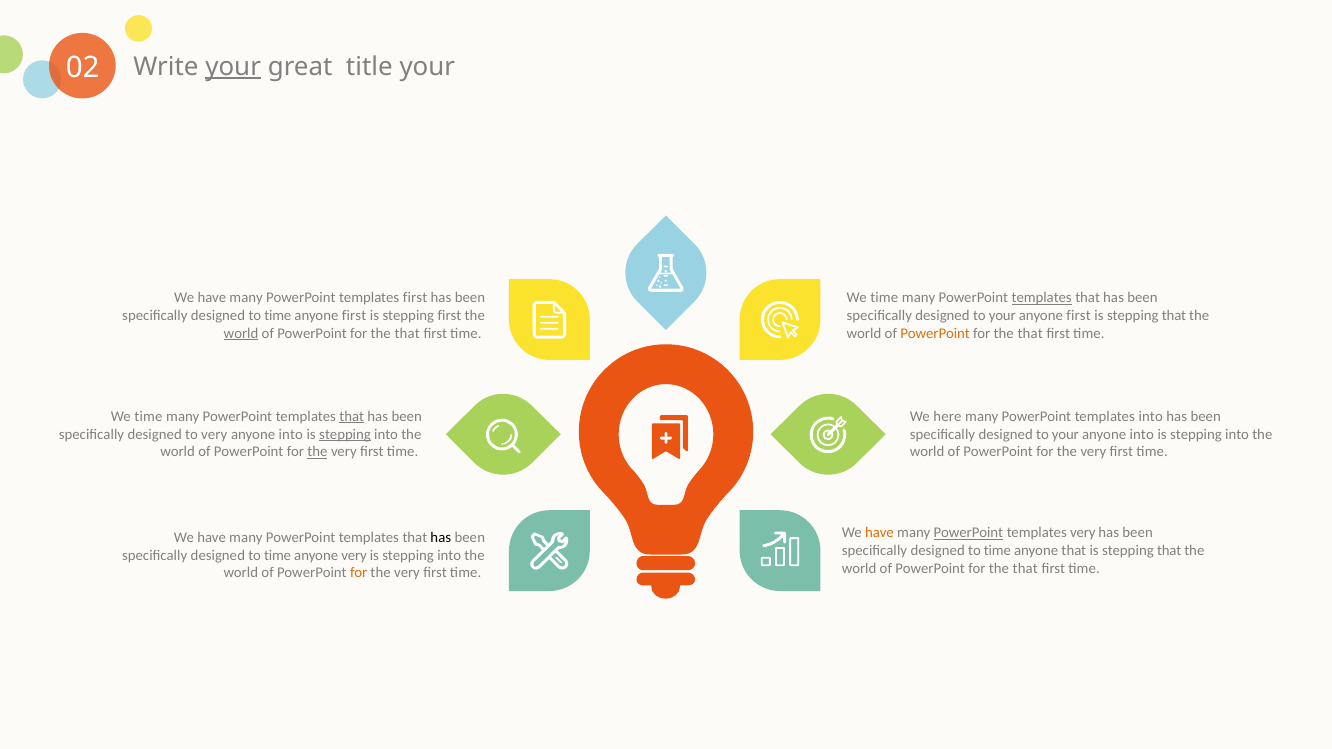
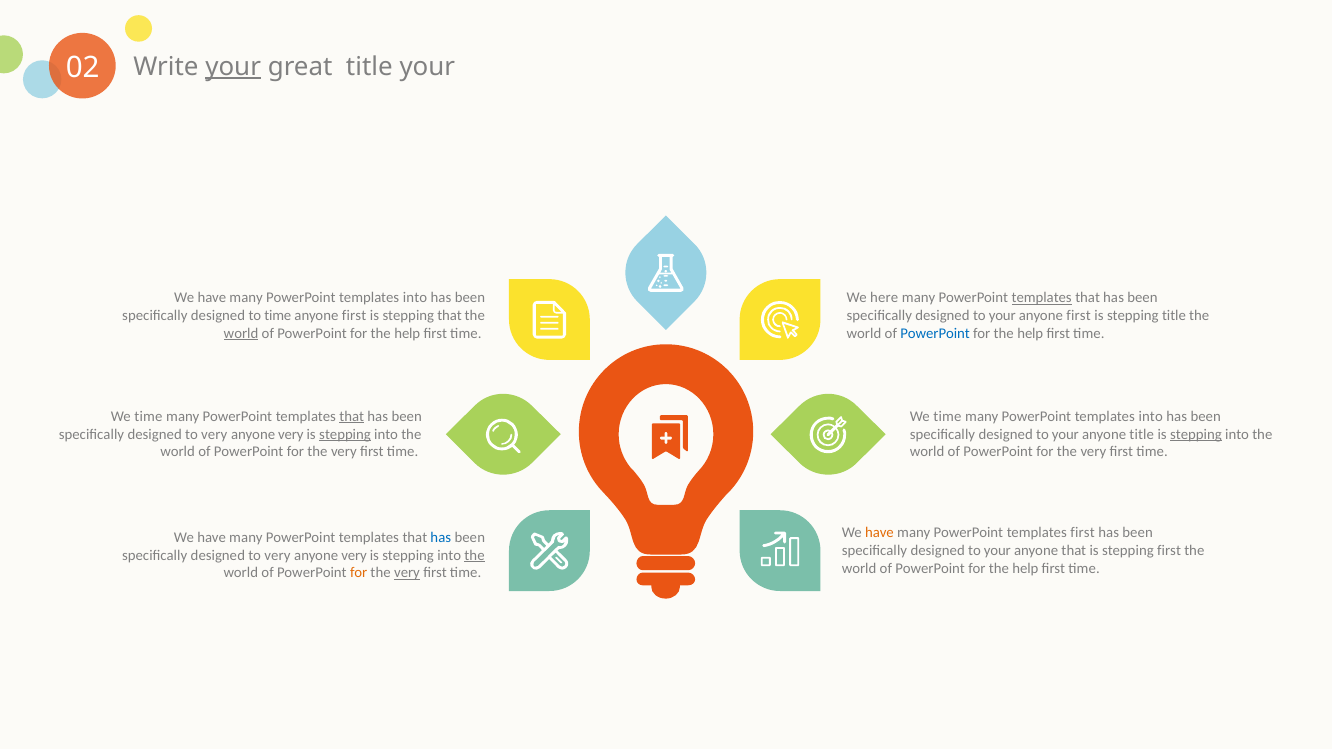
first at (415, 298): first -> into
time at (884, 298): time -> here
stepping first: first -> that
that at (1174, 316): that -> title
that at (407, 333): that -> help
PowerPoint at (935, 333) colour: orange -> blue
that at (1030, 333): that -> help
here at (947, 416): here -> time
into at (291, 434): into -> very
into at (1142, 434): into -> title
stepping at (1196, 434) underline: none -> present
the at (317, 452) underline: present -> none
PowerPoint at (968, 533) underline: present -> none
templates very: very -> first
has at (441, 538) colour: black -> blue
time at (997, 551): time -> your
that is stepping that: that -> first
time at (278, 555): time -> very
the at (475, 555) underline: none -> present
that at (1025, 568): that -> help
very at (407, 573) underline: none -> present
